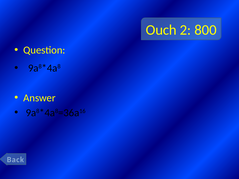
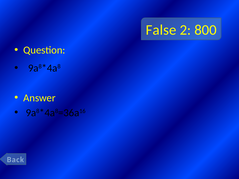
Ouch: Ouch -> False
